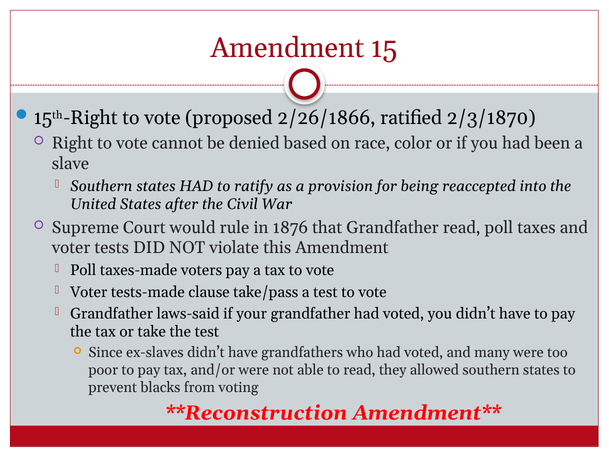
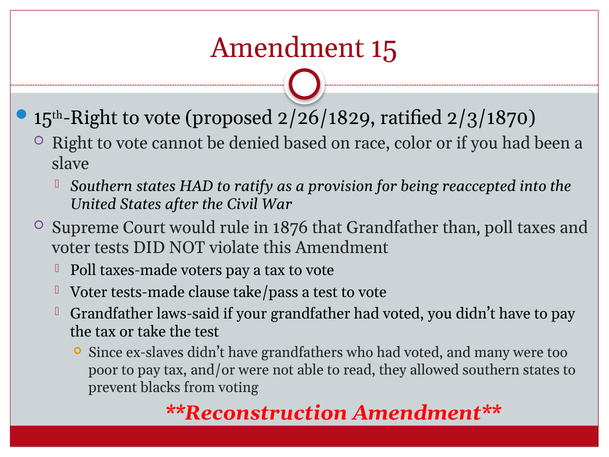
2/26/1866: 2/26/1866 -> 2/26/1829
Grandfather read: read -> than
